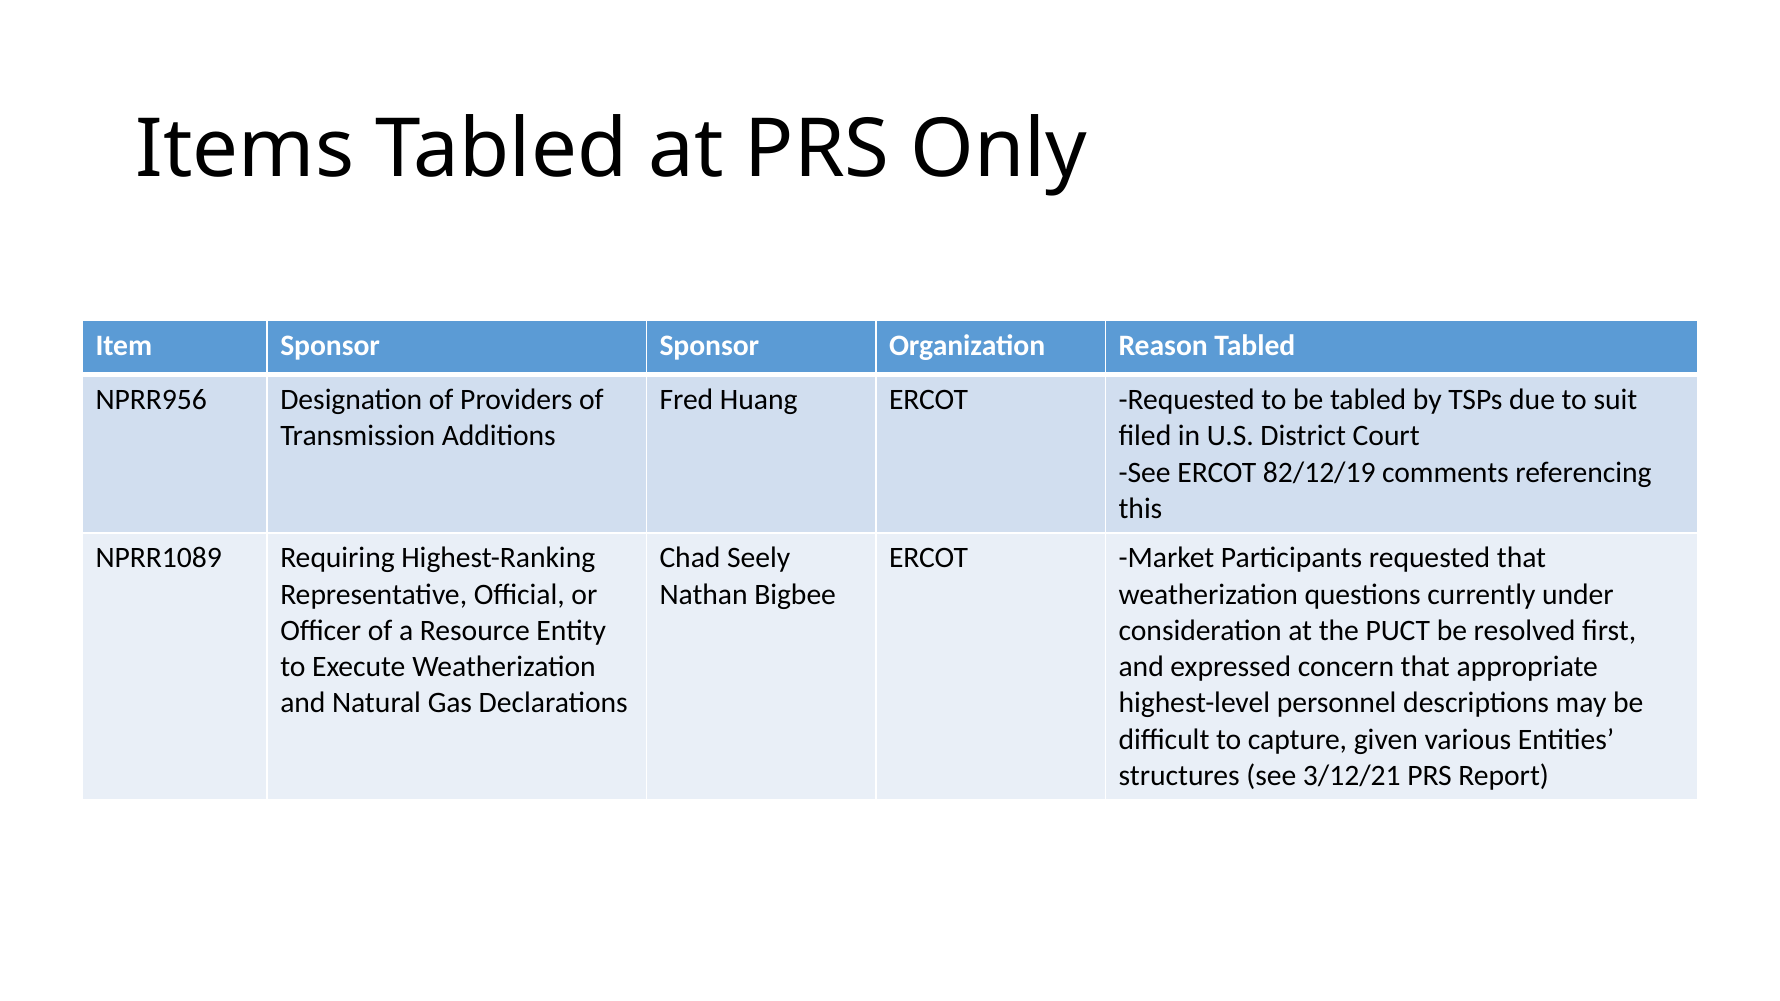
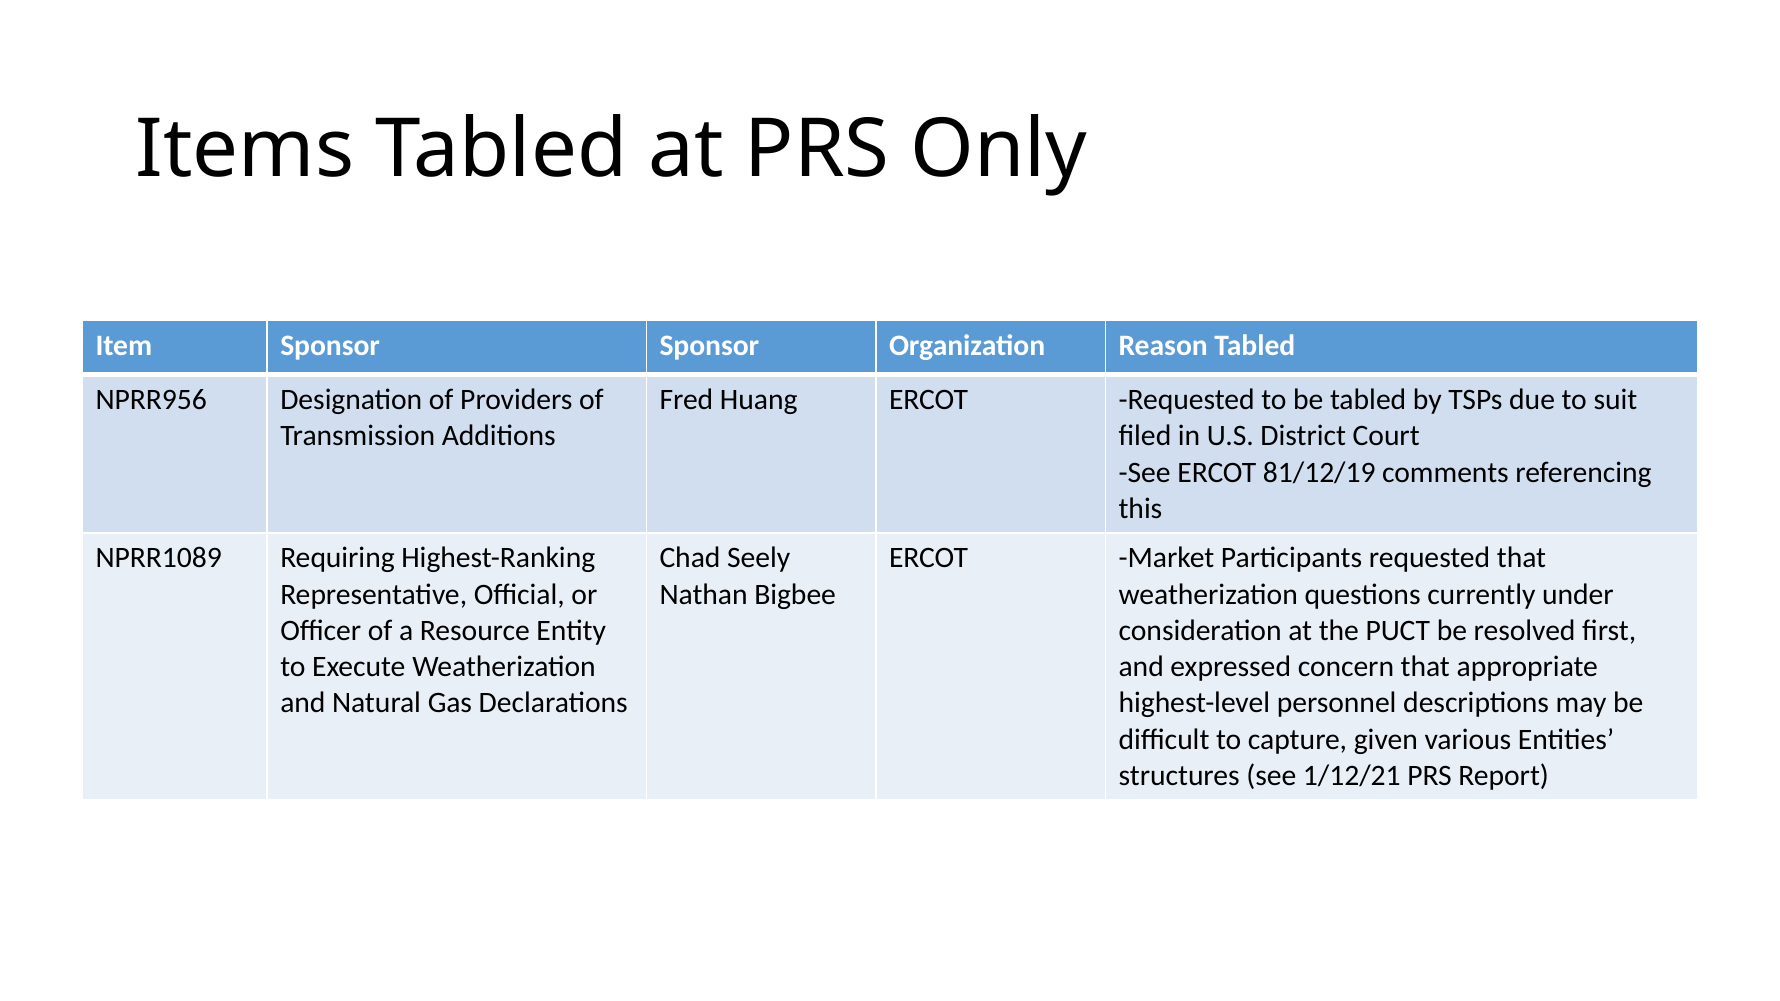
82/12/19: 82/12/19 -> 81/12/19
3/12/21: 3/12/21 -> 1/12/21
